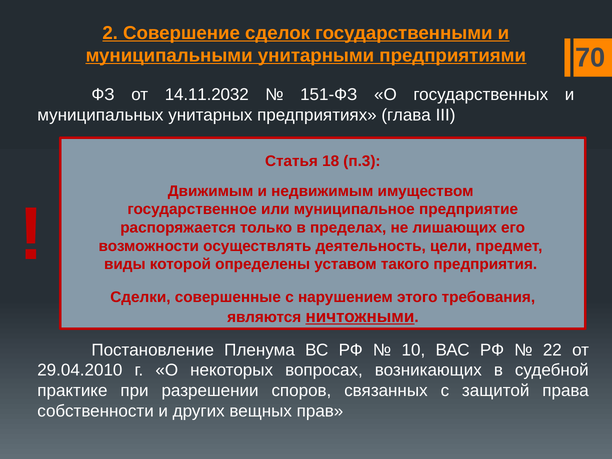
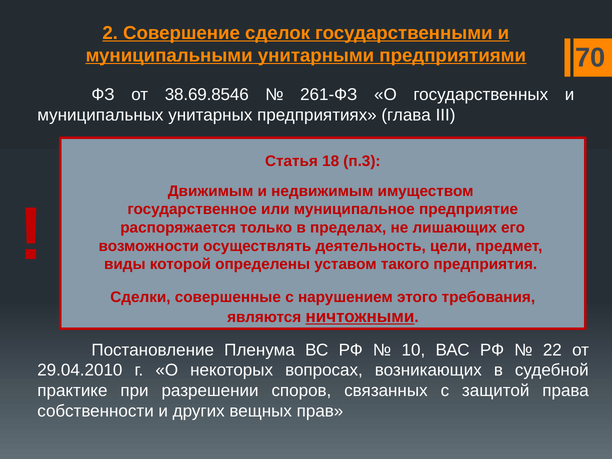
14.11.2032: 14.11.2032 -> 38.69.8546
151-ФЗ: 151-ФЗ -> 261-ФЗ
